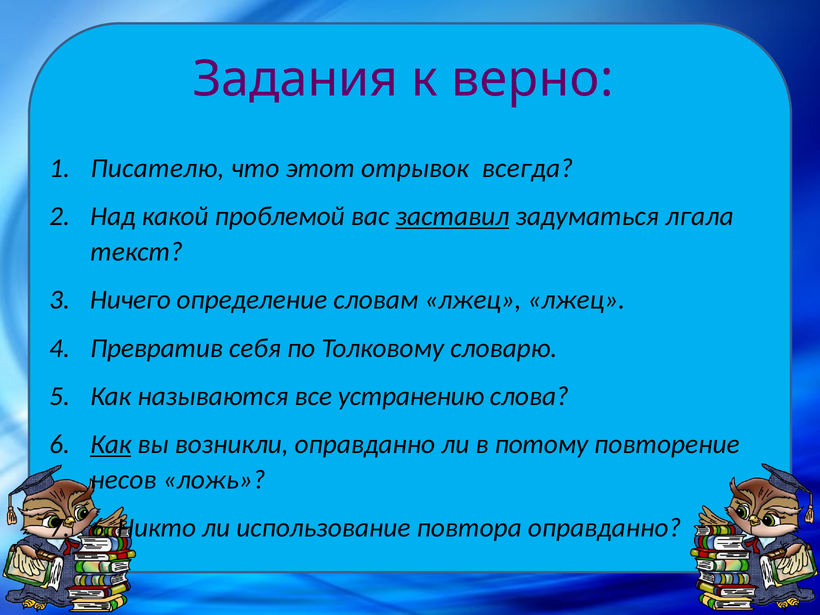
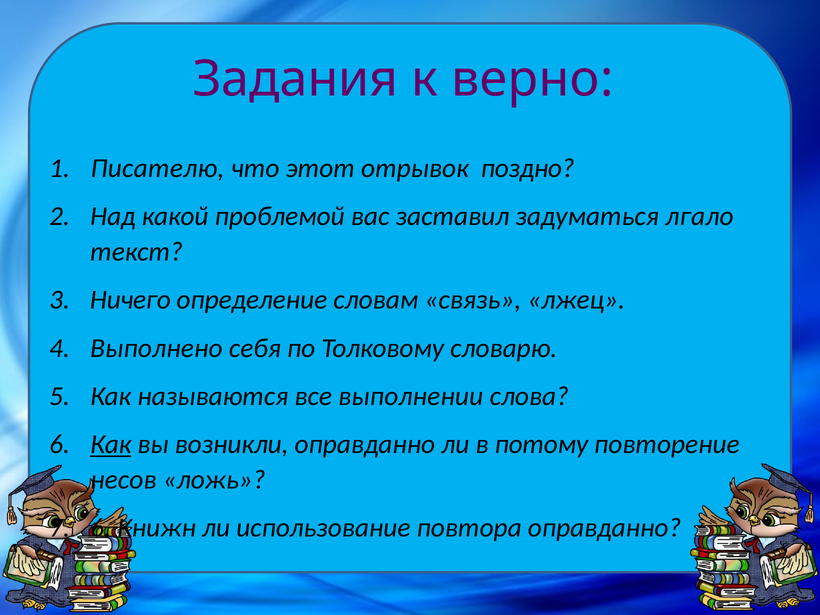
всегда: всегда -> поздно
заставил underline: present -> none
лгала: лгала -> лгало
словам лжец: лжец -> связь
Превратив: Превратив -> Выполнено
устранению: устранению -> выполнении
Никто: Никто -> Книжн
